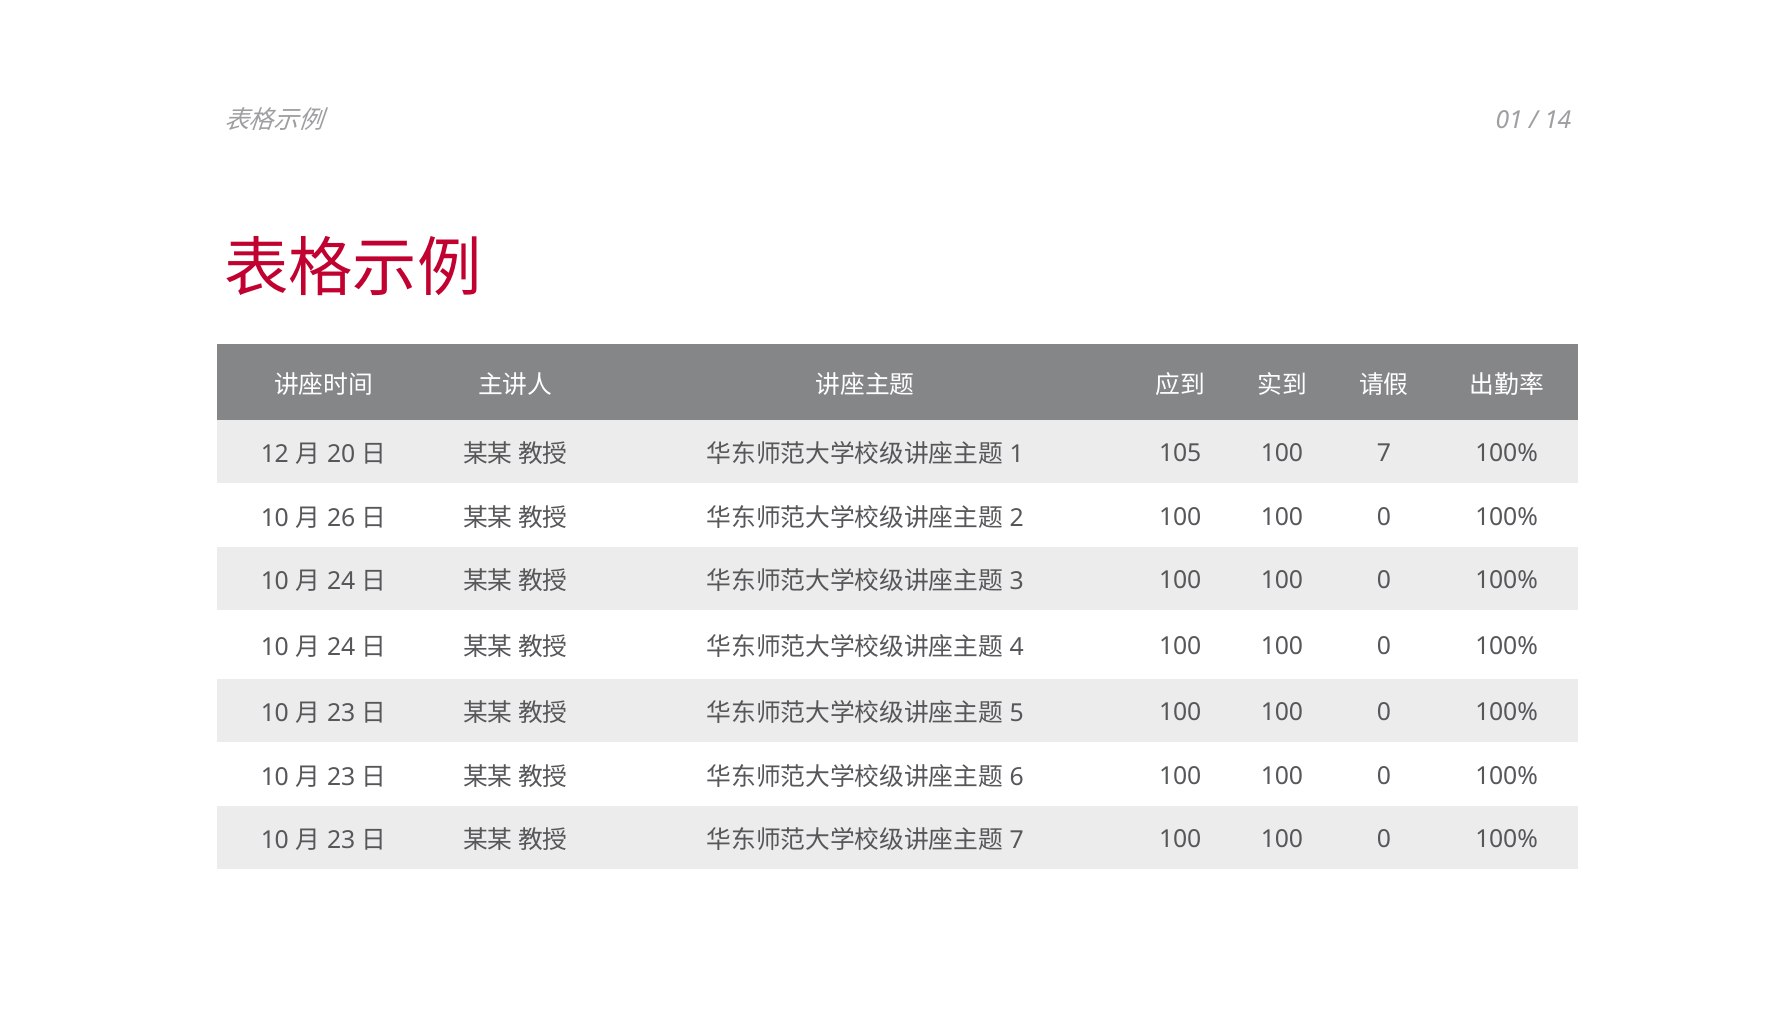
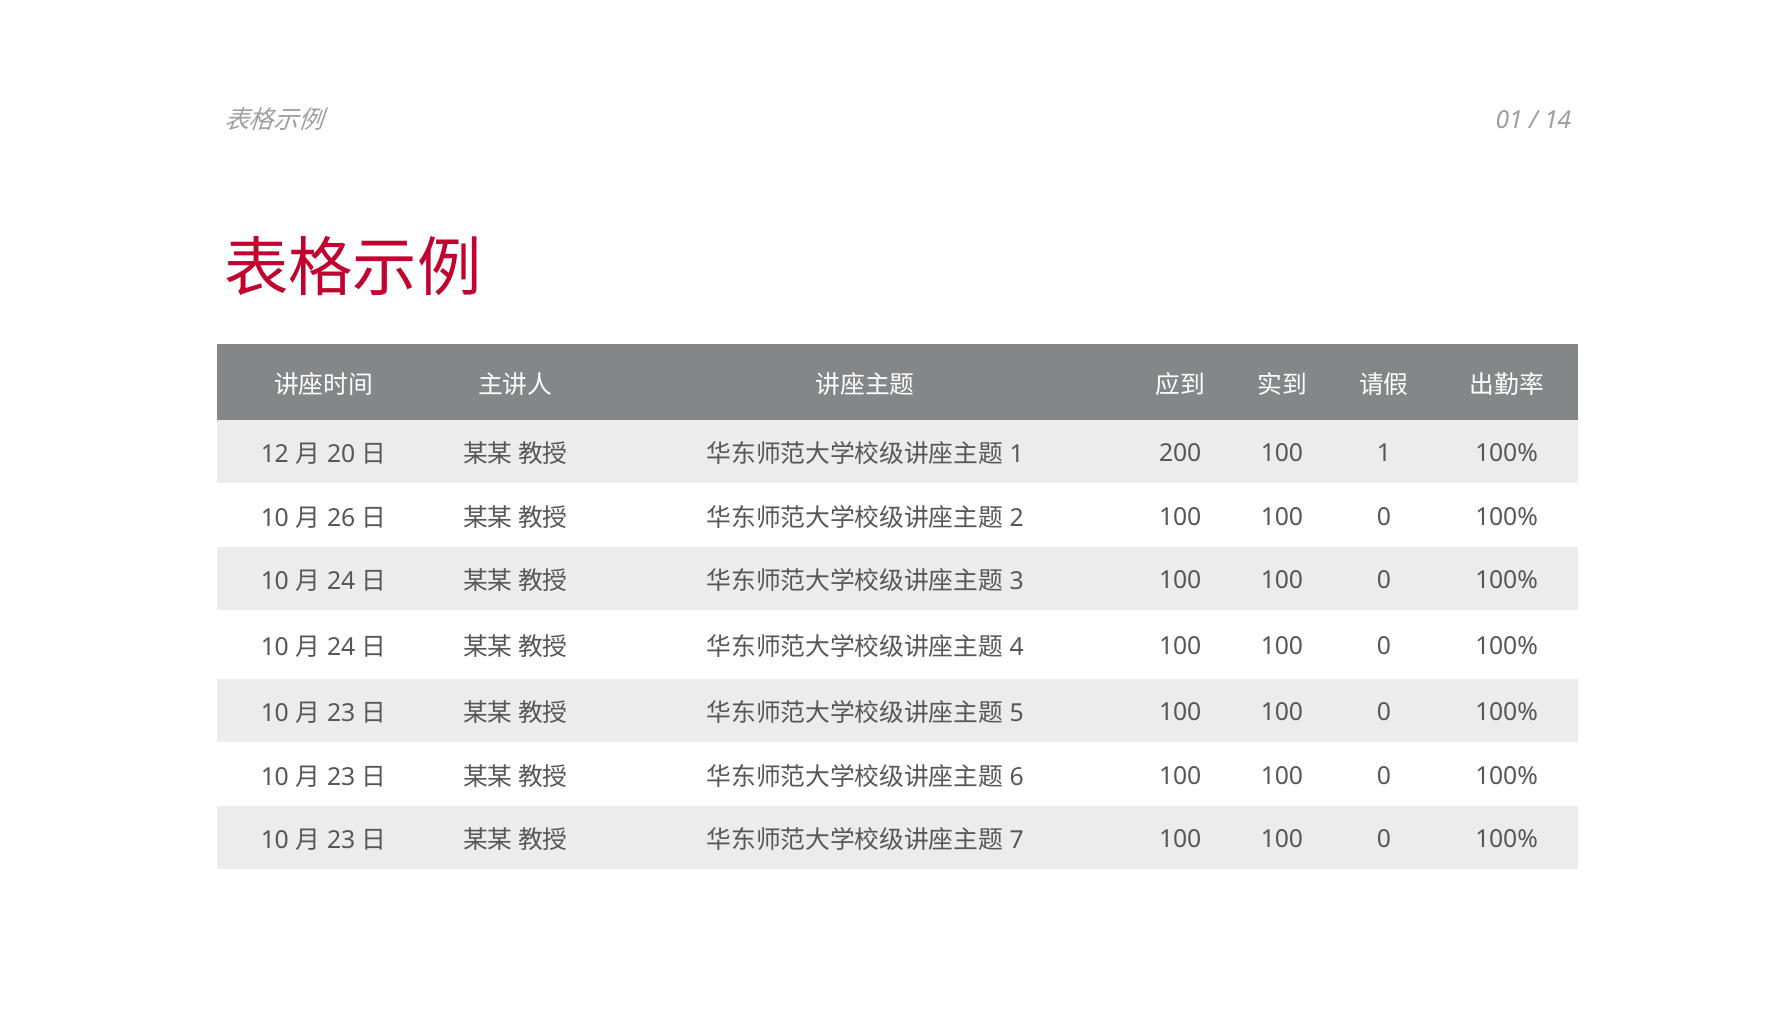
105: 105 -> 200
100 7: 7 -> 1
